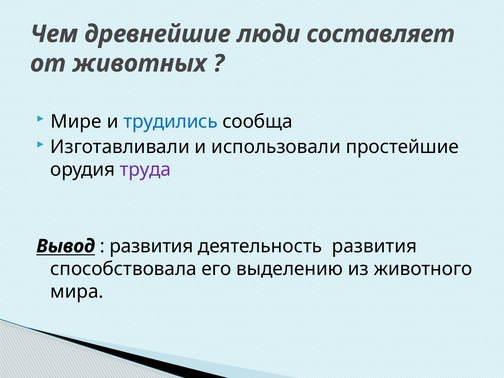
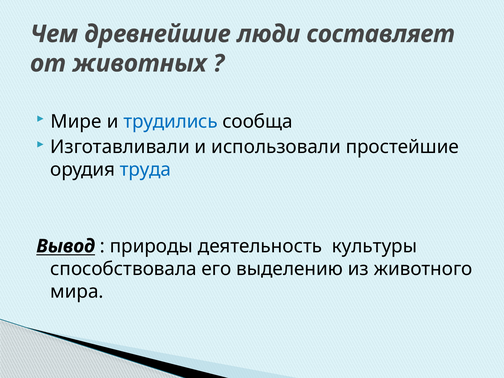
труда colour: purple -> blue
развития at (152, 246): развития -> природы
деятельность развития: развития -> культуры
